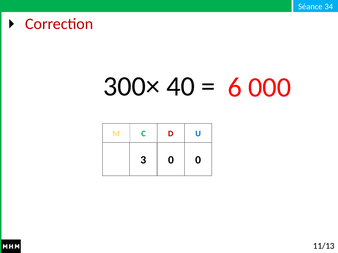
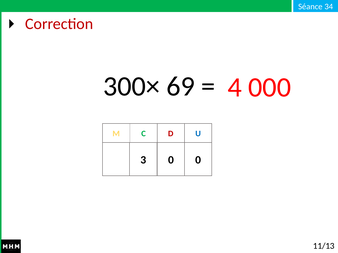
40: 40 -> 69
6: 6 -> 4
